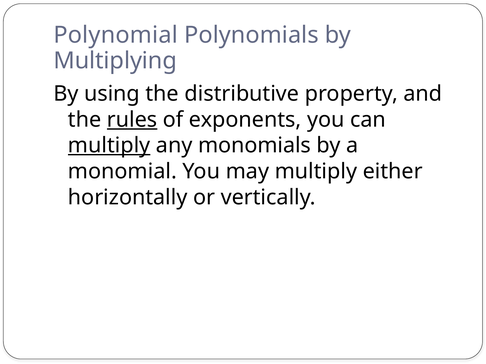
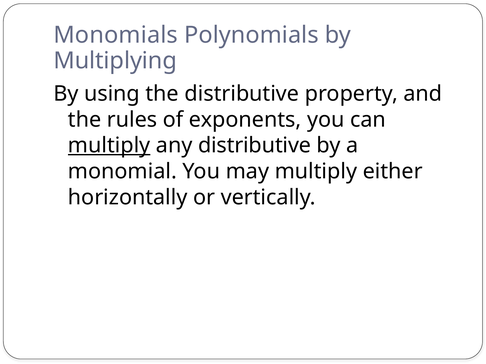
Polynomial: Polynomial -> Monomials
rules underline: present -> none
any monomials: monomials -> distributive
